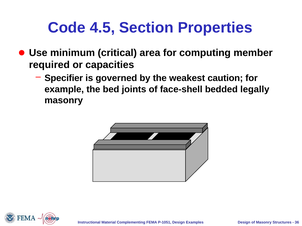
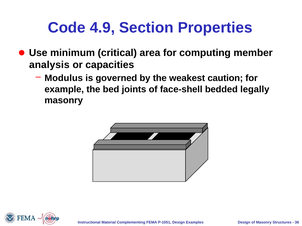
4.5: 4.5 -> 4.9
required: required -> analysis
Specifier: Specifier -> Modulus
